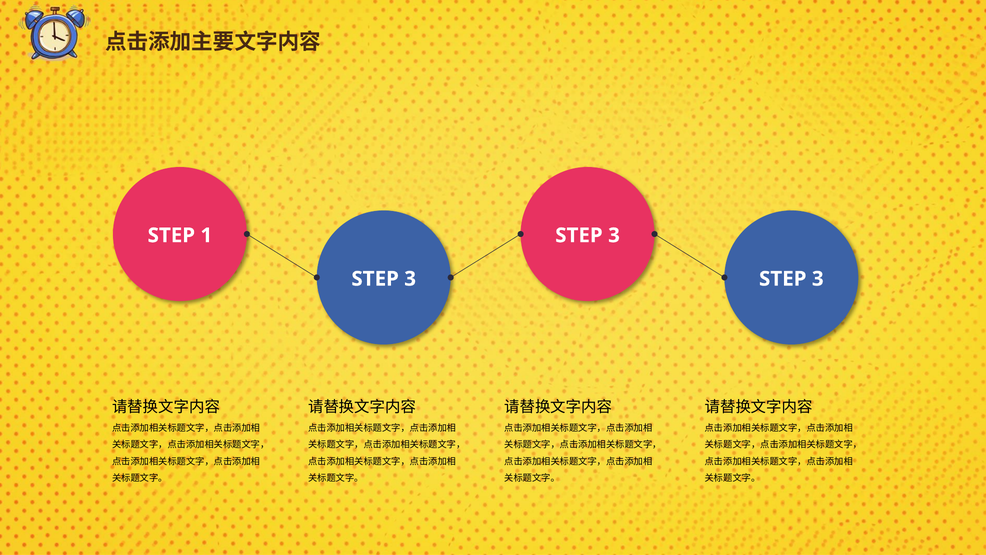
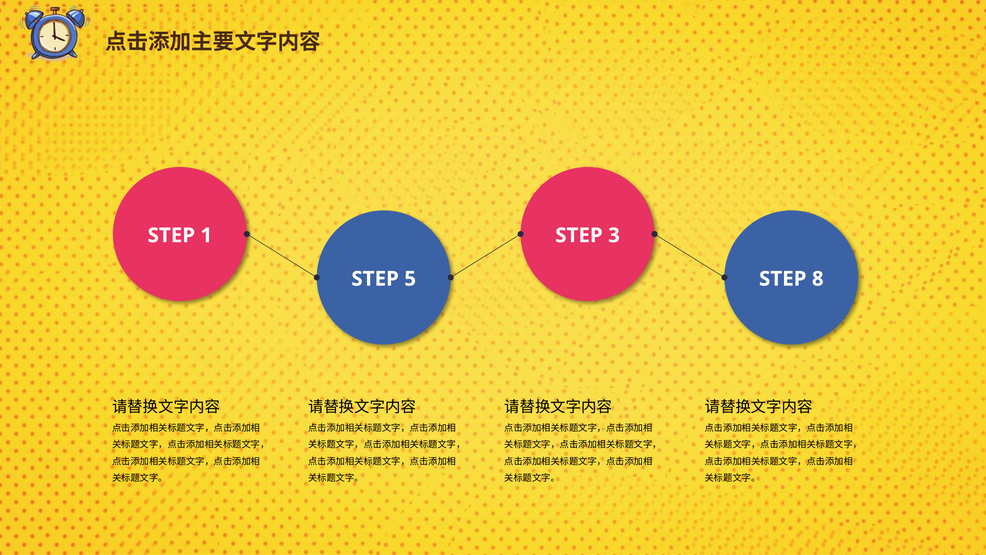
3 at (410, 279): 3 -> 5
3 at (818, 279): 3 -> 8
